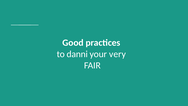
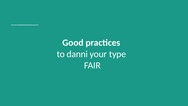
very: very -> type
